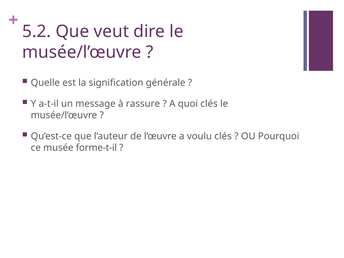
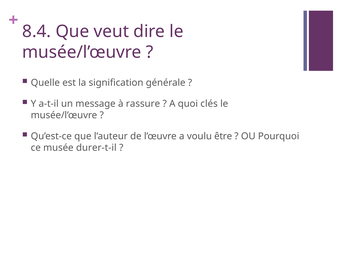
5.2: 5.2 -> 8.4
voulu clés: clés -> être
forme-t-il: forme-t-il -> durer-t-il
